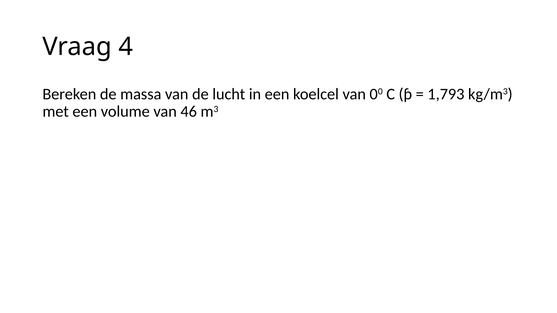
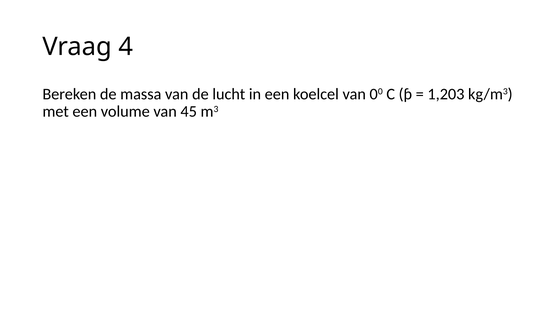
1,793: 1,793 -> 1,203
46: 46 -> 45
